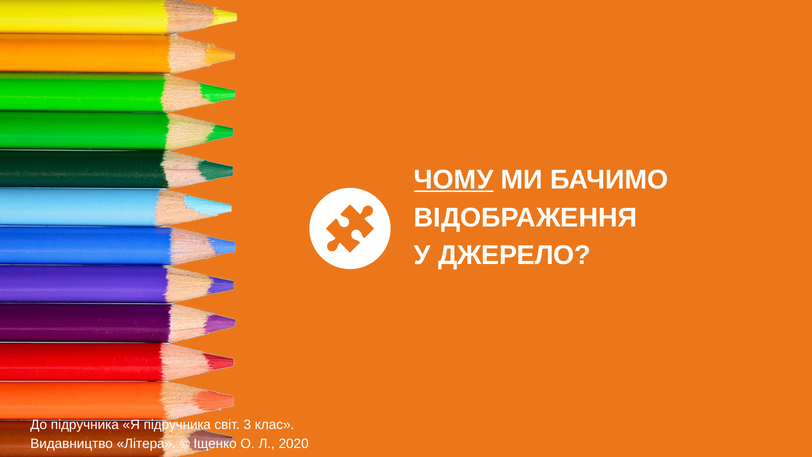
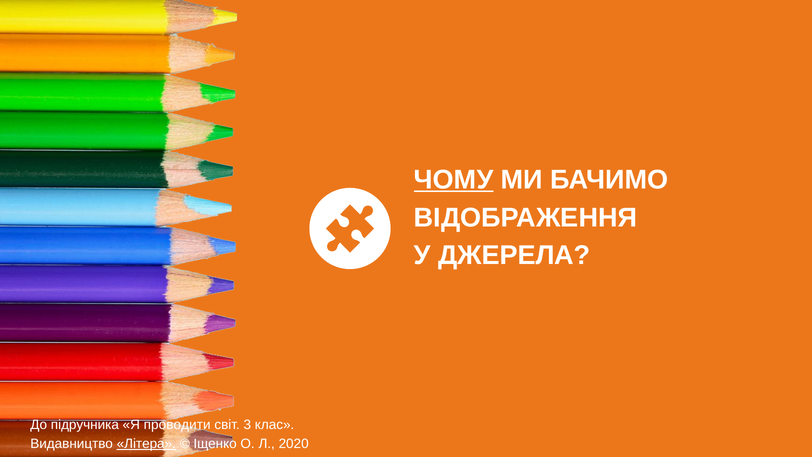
ДЖЕРЕЛО: ДЖЕРЕЛО -> ДЖЕРЕЛА
Я підручника: підручника -> проводити
Літера underline: none -> present
